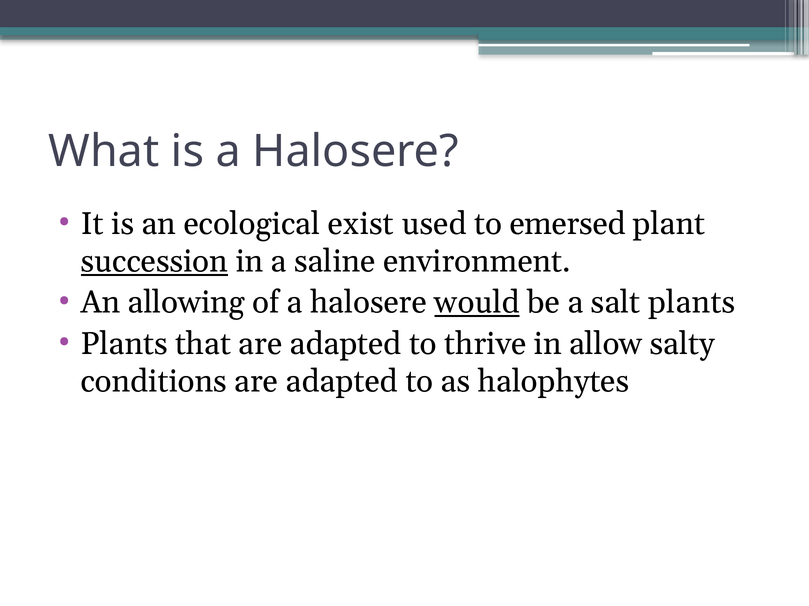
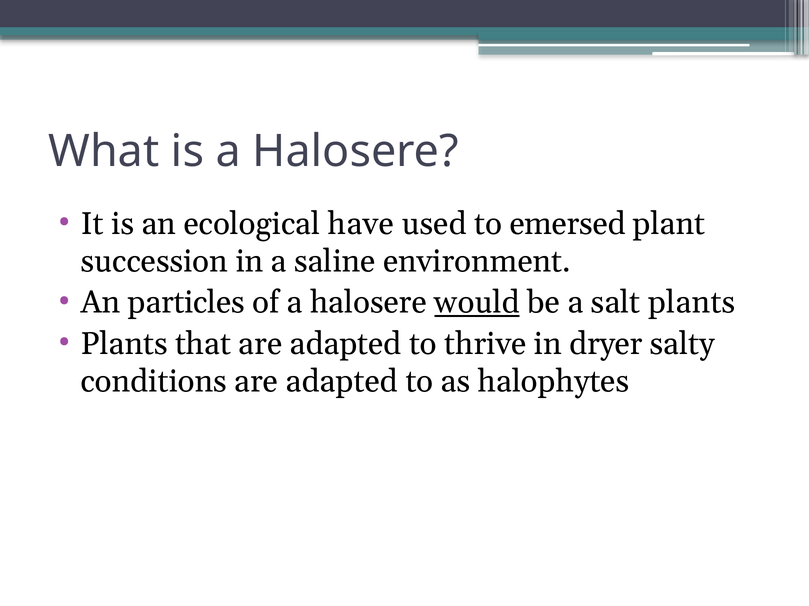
exist: exist -> have
succession underline: present -> none
allowing: allowing -> particles
allow: allow -> dryer
